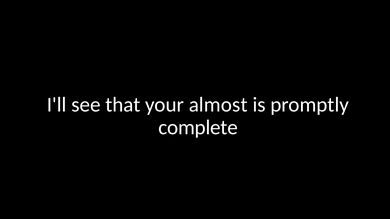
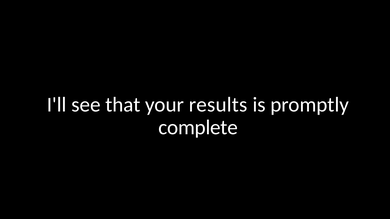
almost: almost -> results
